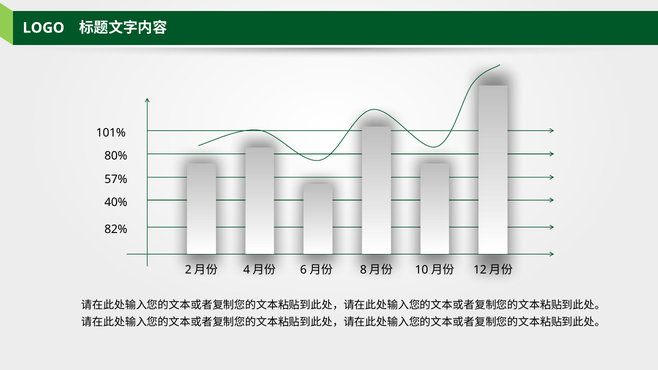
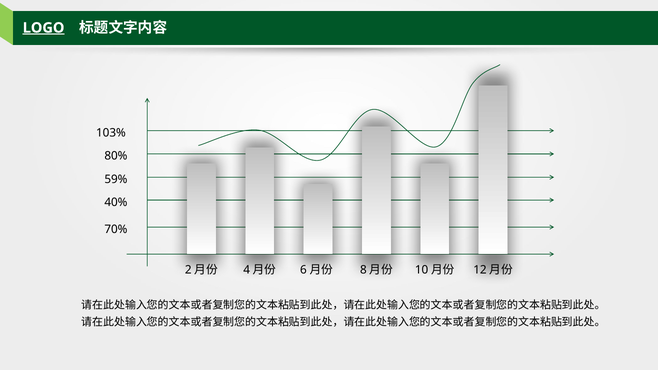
LOGO underline: none -> present
101%: 101% -> 103%
57%: 57% -> 59%
82%: 82% -> 70%
